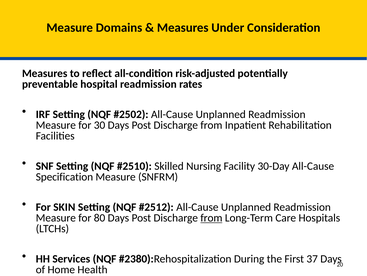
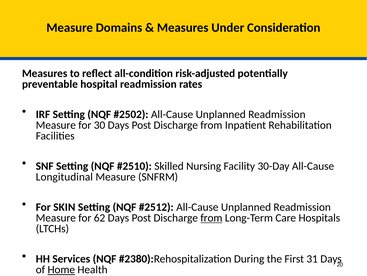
Specification: Specification -> Longitudinal
80: 80 -> 62
37: 37 -> 31
Home underline: none -> present
